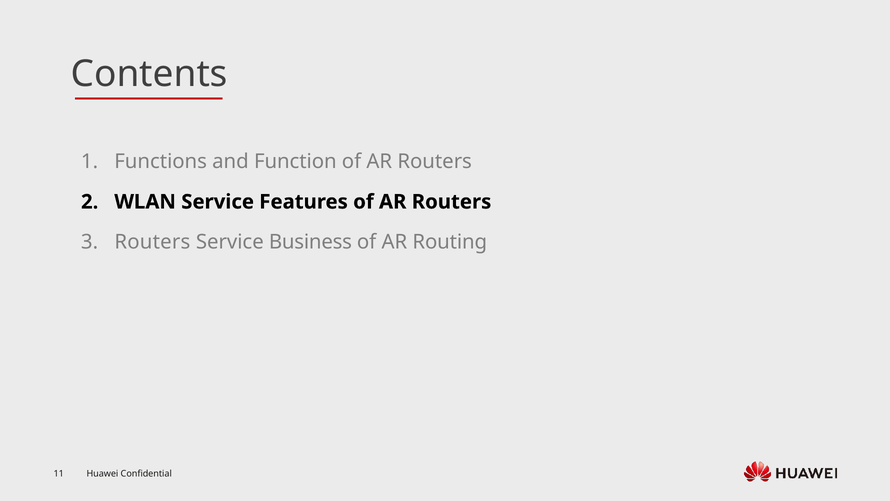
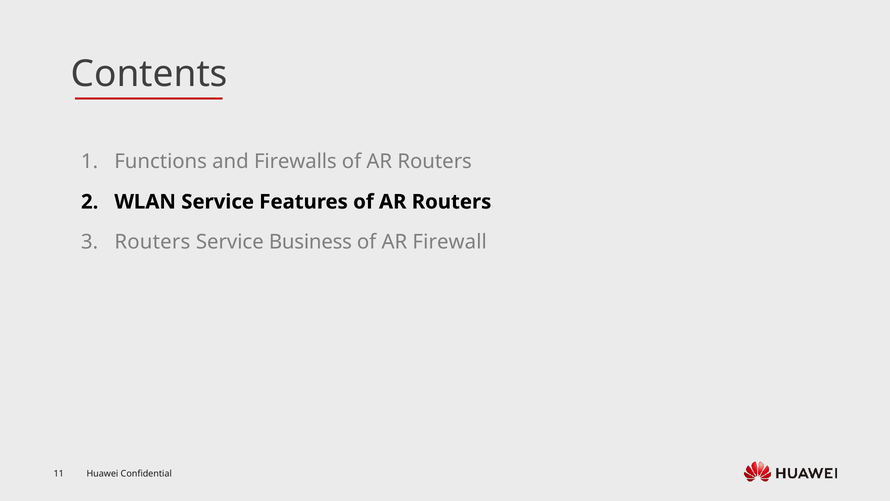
Function: Function -> Firewalls
Routing: Routing -> Firewall
